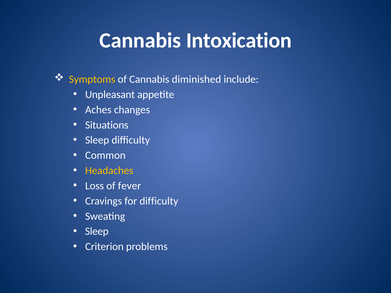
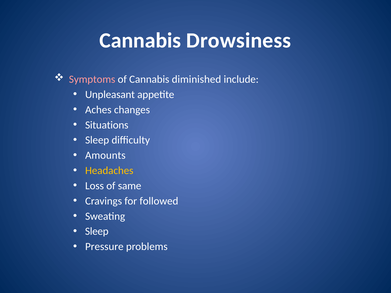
Intoxication: Intoxication -> Drowsiness
Symptoms colour: yellow -> pink
Common: Common -> Amounts
fever: fever -> same
for difficulty: difficulty -> followed
Criterion: Criterion -> Pressure
